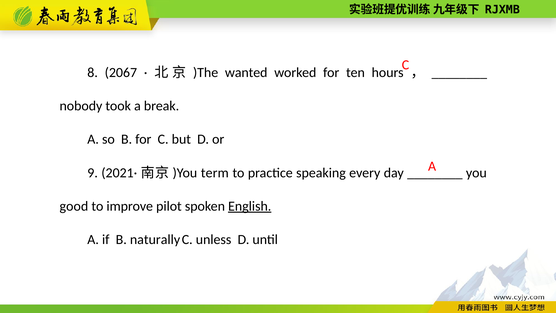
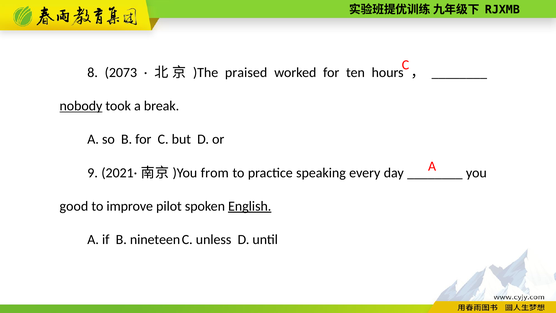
2067: 2067 -> 2073
wanted: wanted -> praised
nobody underline: none -> present
term: term -> from
naturally: naturally -> nineteen
